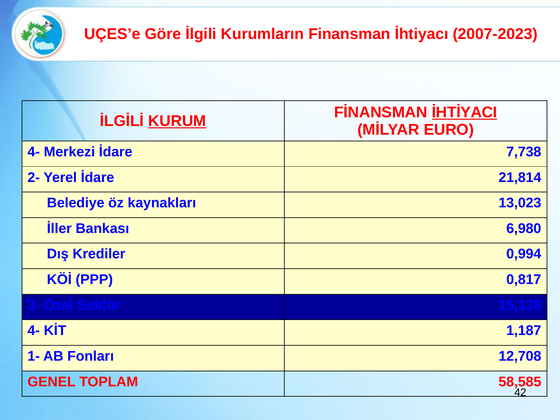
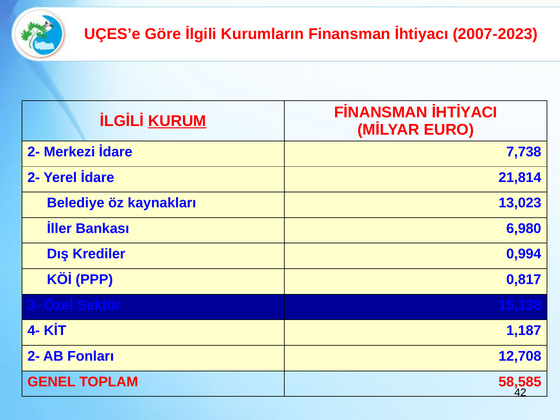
İHTİYACI underline: present -> none
4- at (34, 152): 4- -> 2-
1- at (34, 356): 1- -> 2-
